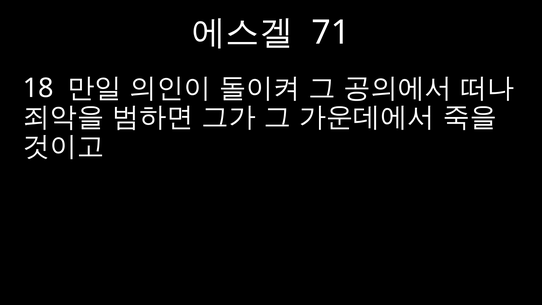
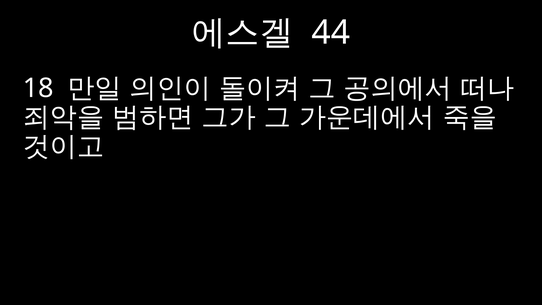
71: 71 -> 44
